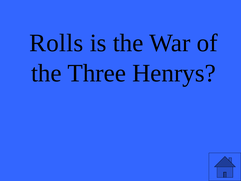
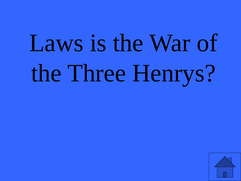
Rolls: Rolls -> Laws
